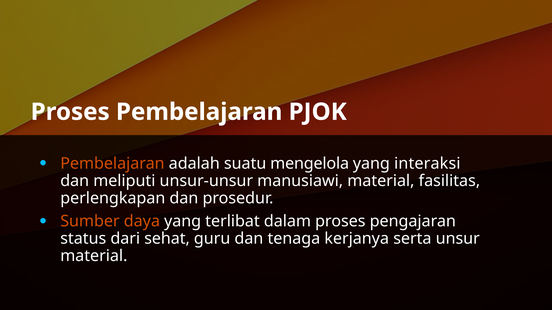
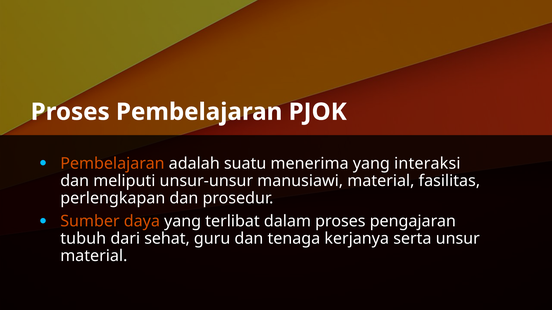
mengelola: mengelola -> menerima
status: status -> tubuh
